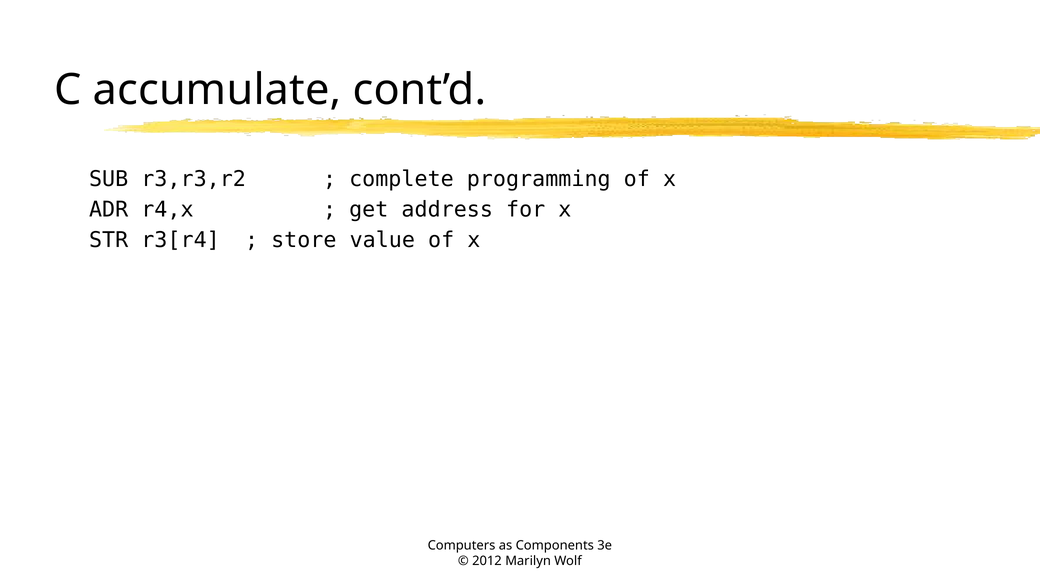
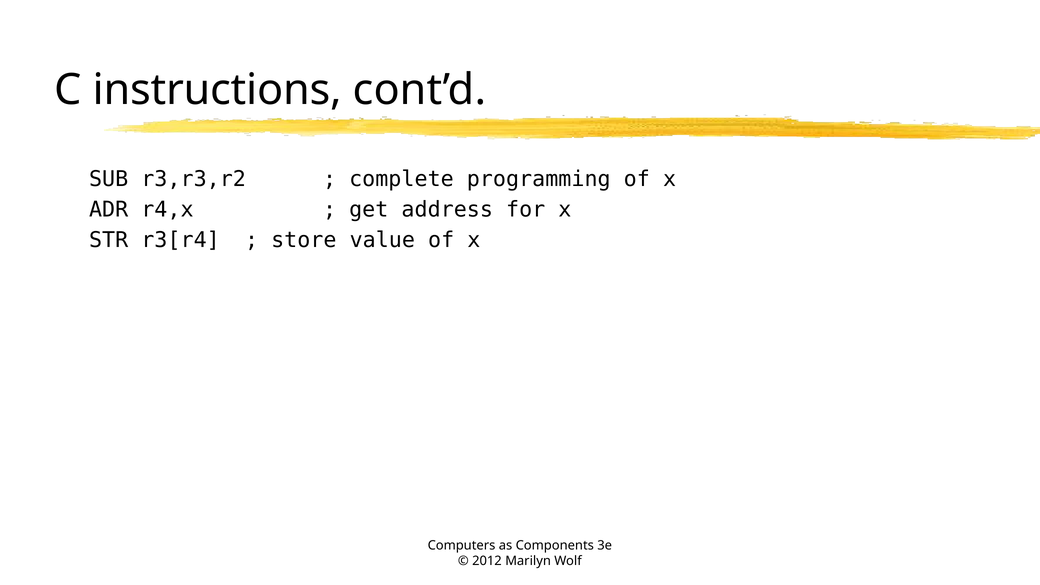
accumulate: accumulate -> instructions
